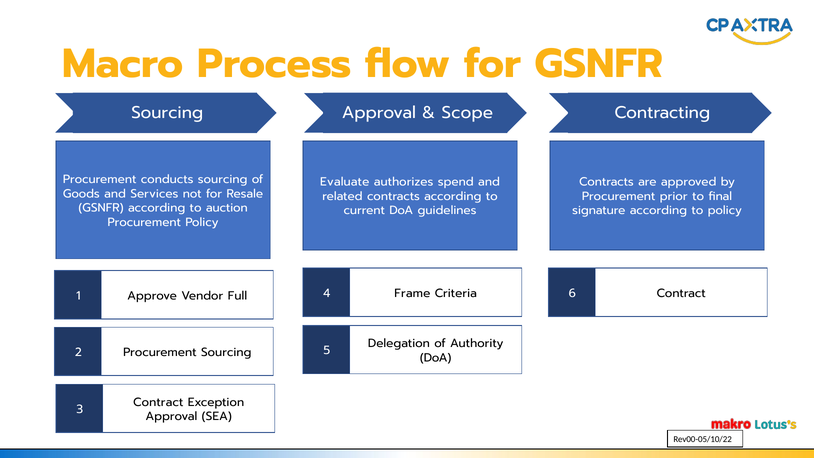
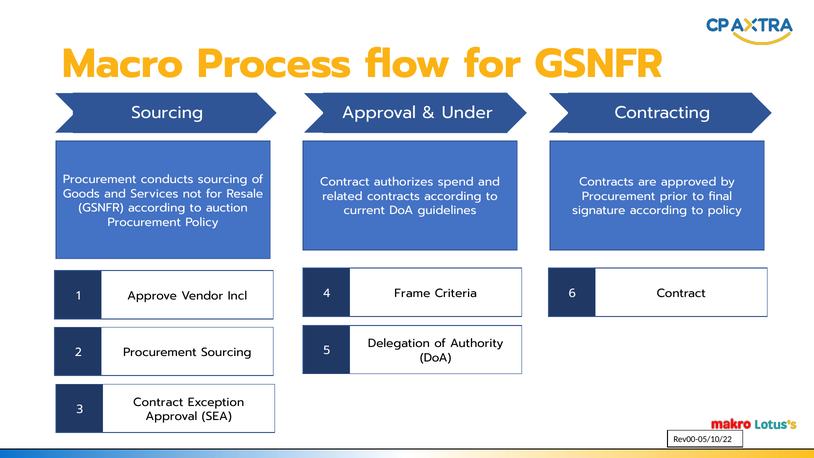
Scope: Scope -> Under
Evaluate at (345, 182): Evaluate -> Contract
Full: Full -> Incl
